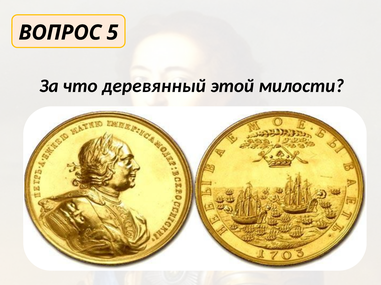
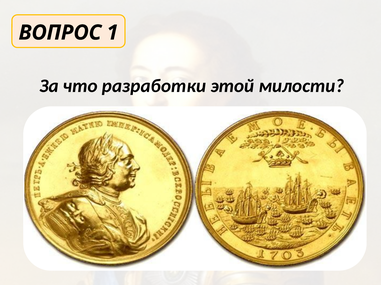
5: 5 -> 1
деревянный: деревянный -> разработки
